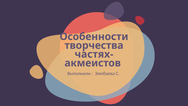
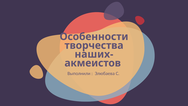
частях-: частях- -> наших-
